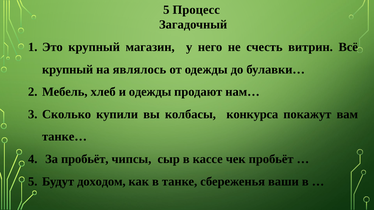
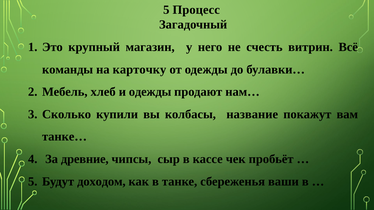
крупный at (68, 70): крупный -> команды
являлось: являлось -> карточку
конкурса: конкурса -> название
За пробьёт: пробьёт -> древние
